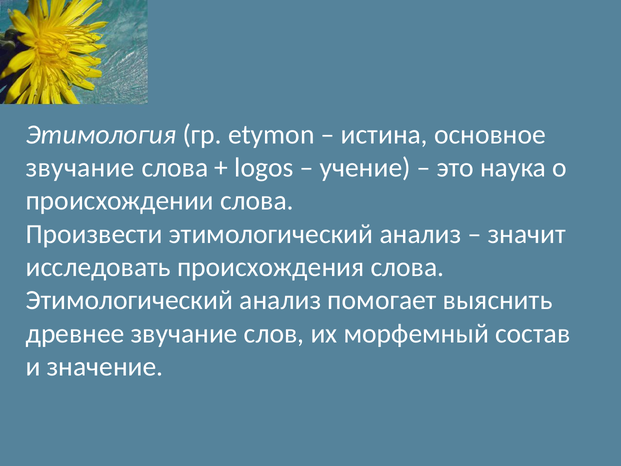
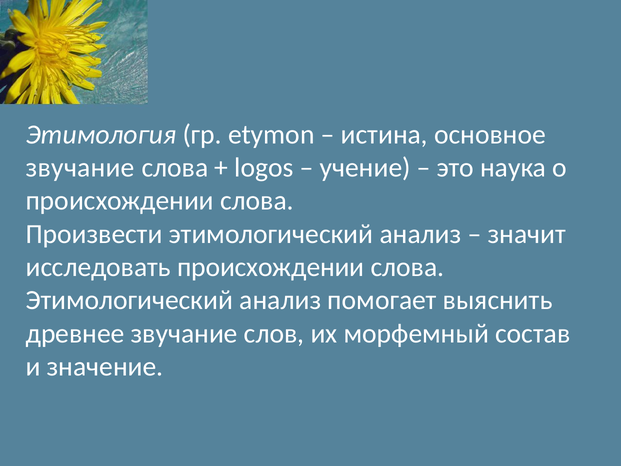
исследовать происхождения: происхождения -> происхождении
